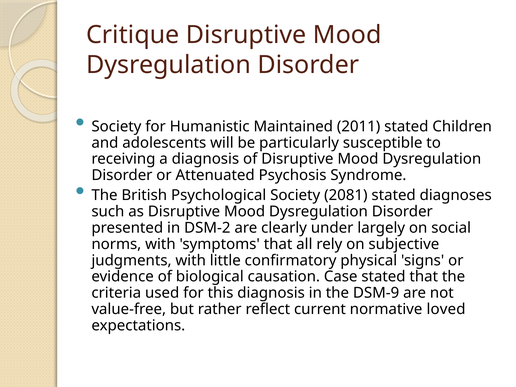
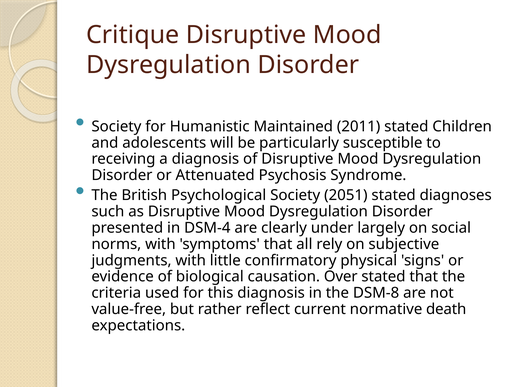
2081: 2081 -> 2051
DSM-2: DSM-2 -> DSM-4
Case: Case -> Over
DSM-9: DSM-9 -> DSM-8
loved: loved -> death
